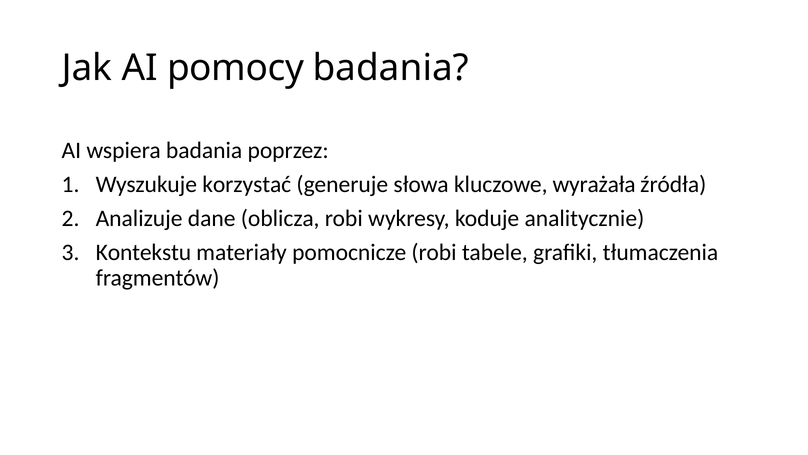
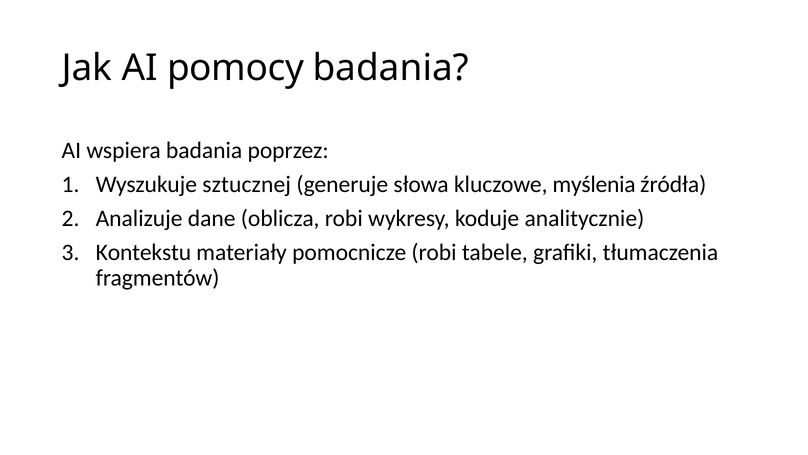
korzystać: korzystać -> sztucznej
wyrażała: wyrażała -> myślenia
